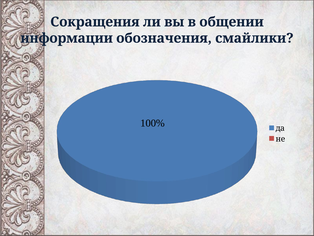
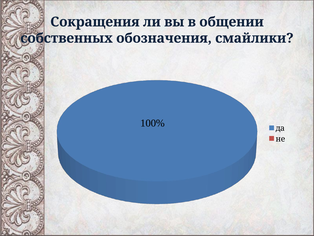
информации: информации -> собственных
